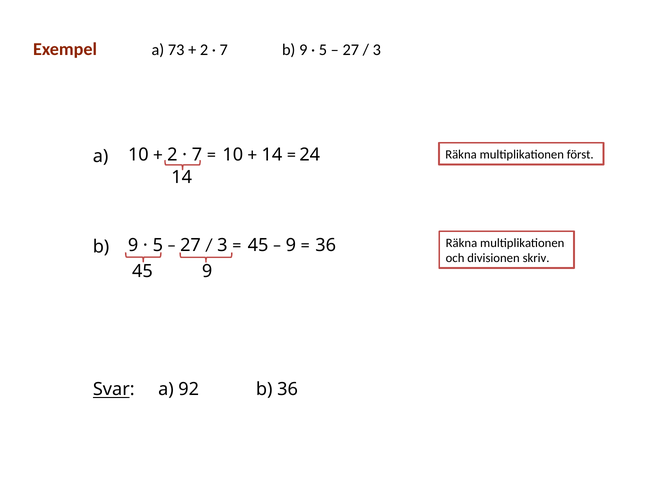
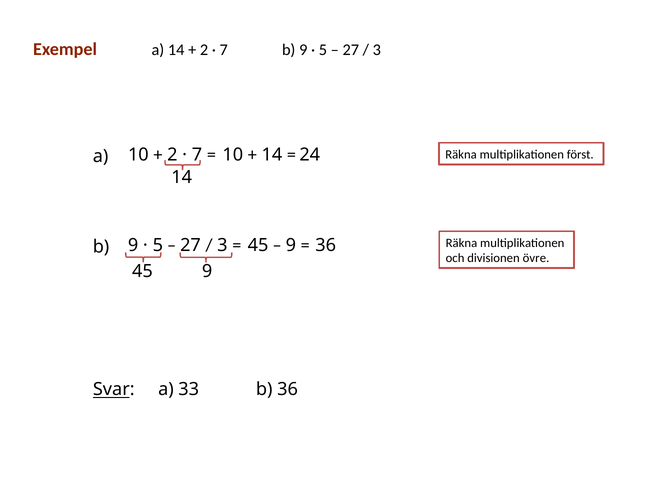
a 73: 73 -> 14
skriv: skriv -> övre
92: 92 -> 33
